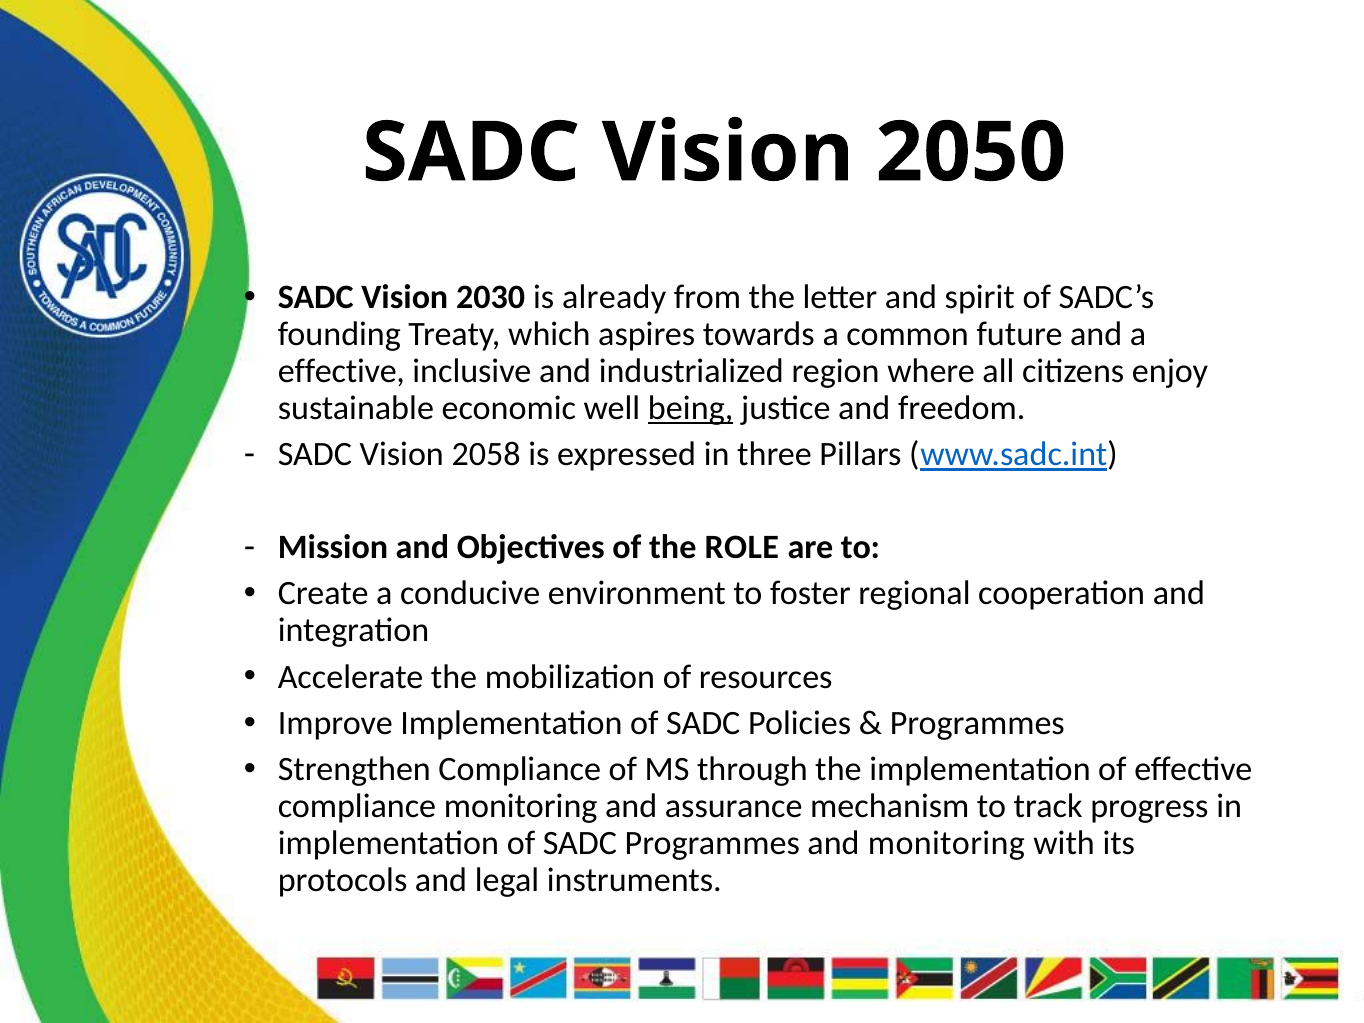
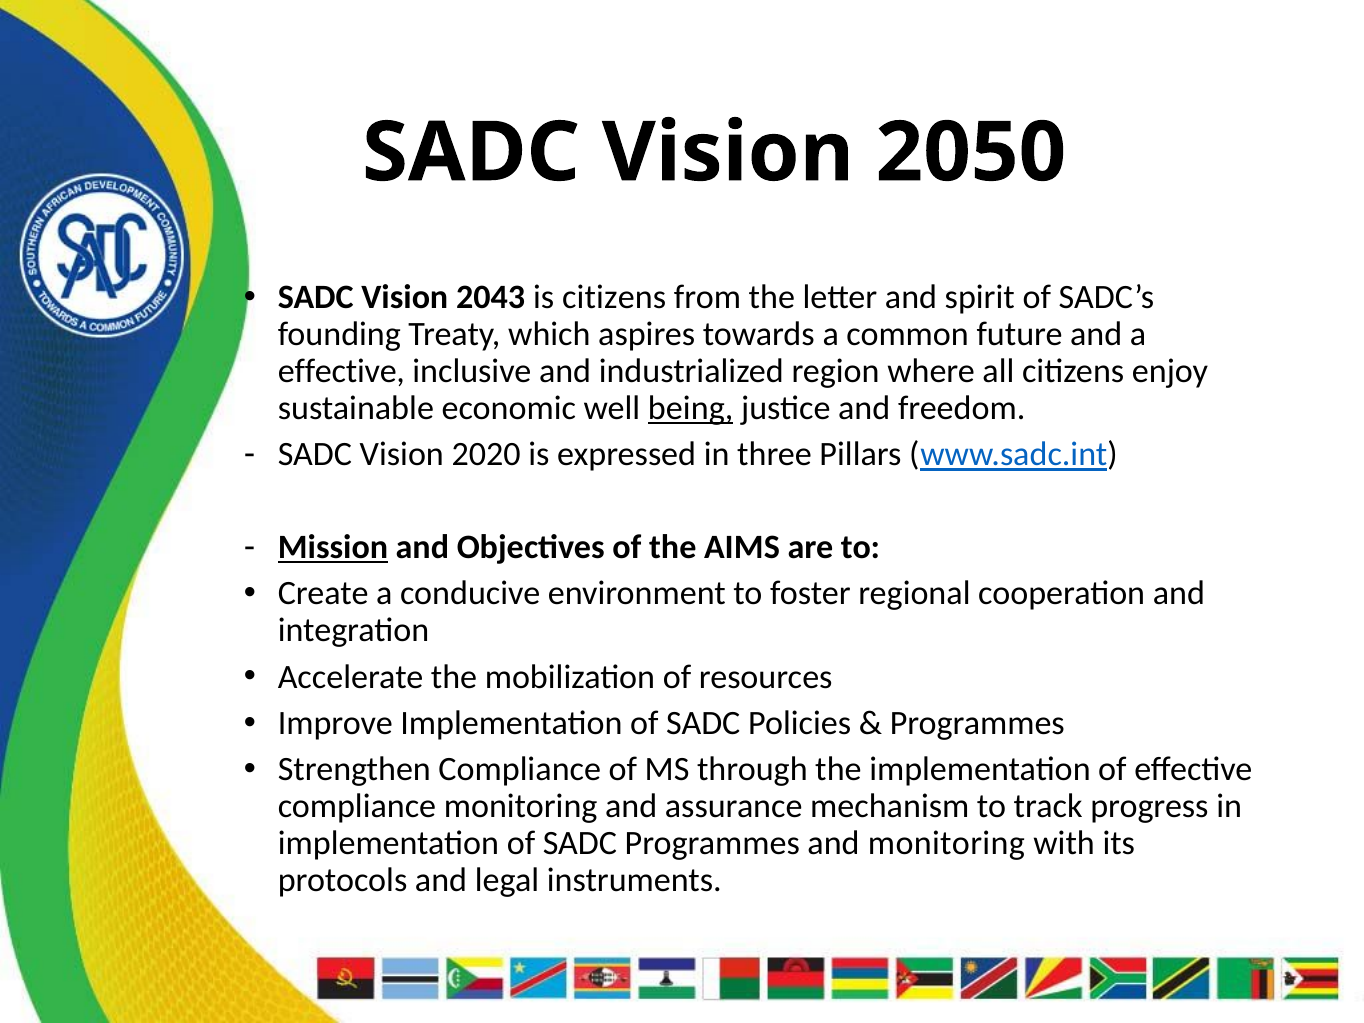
2030: 2030 -> 2043
is already: already -> citizens
2058: 2058 -> 2020
Mission underline: none -> present
ROLE: ROLE -> AIMS
